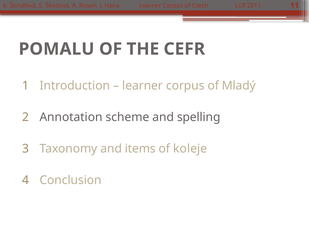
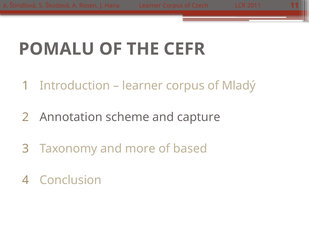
spelling: spelling -> capture
items: items -> more
koleje: koleje -> based
